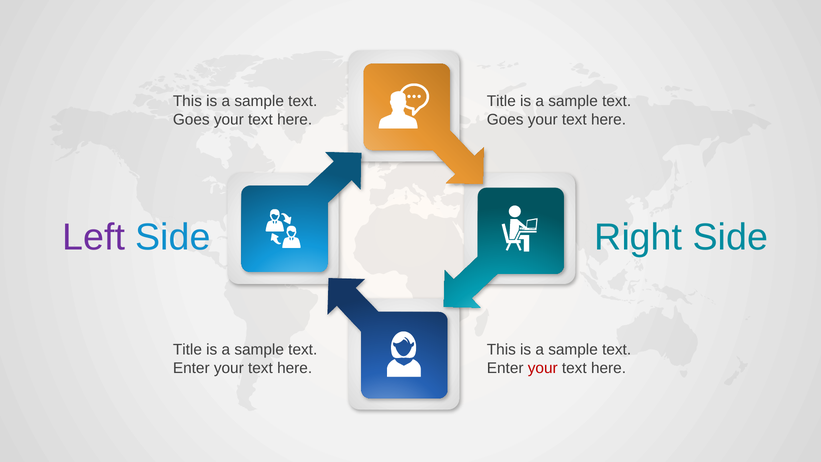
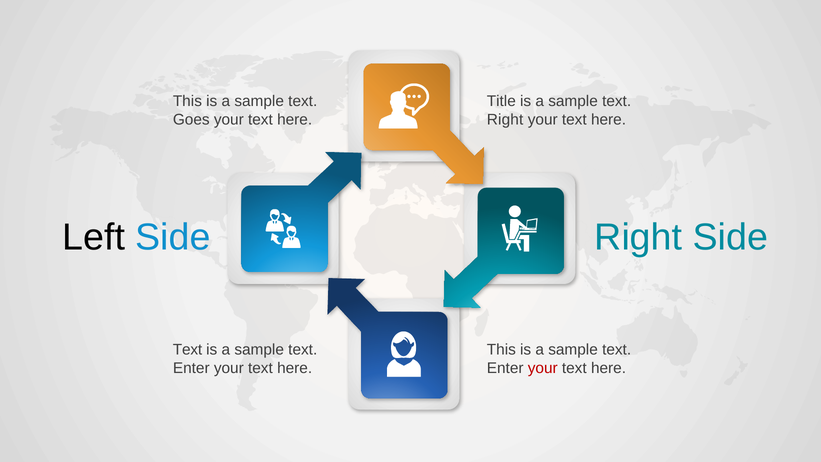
Goes at (505, 120): Goes -> Right
Left colour: purple -> black
Title at (187, 350): Title -> Text
